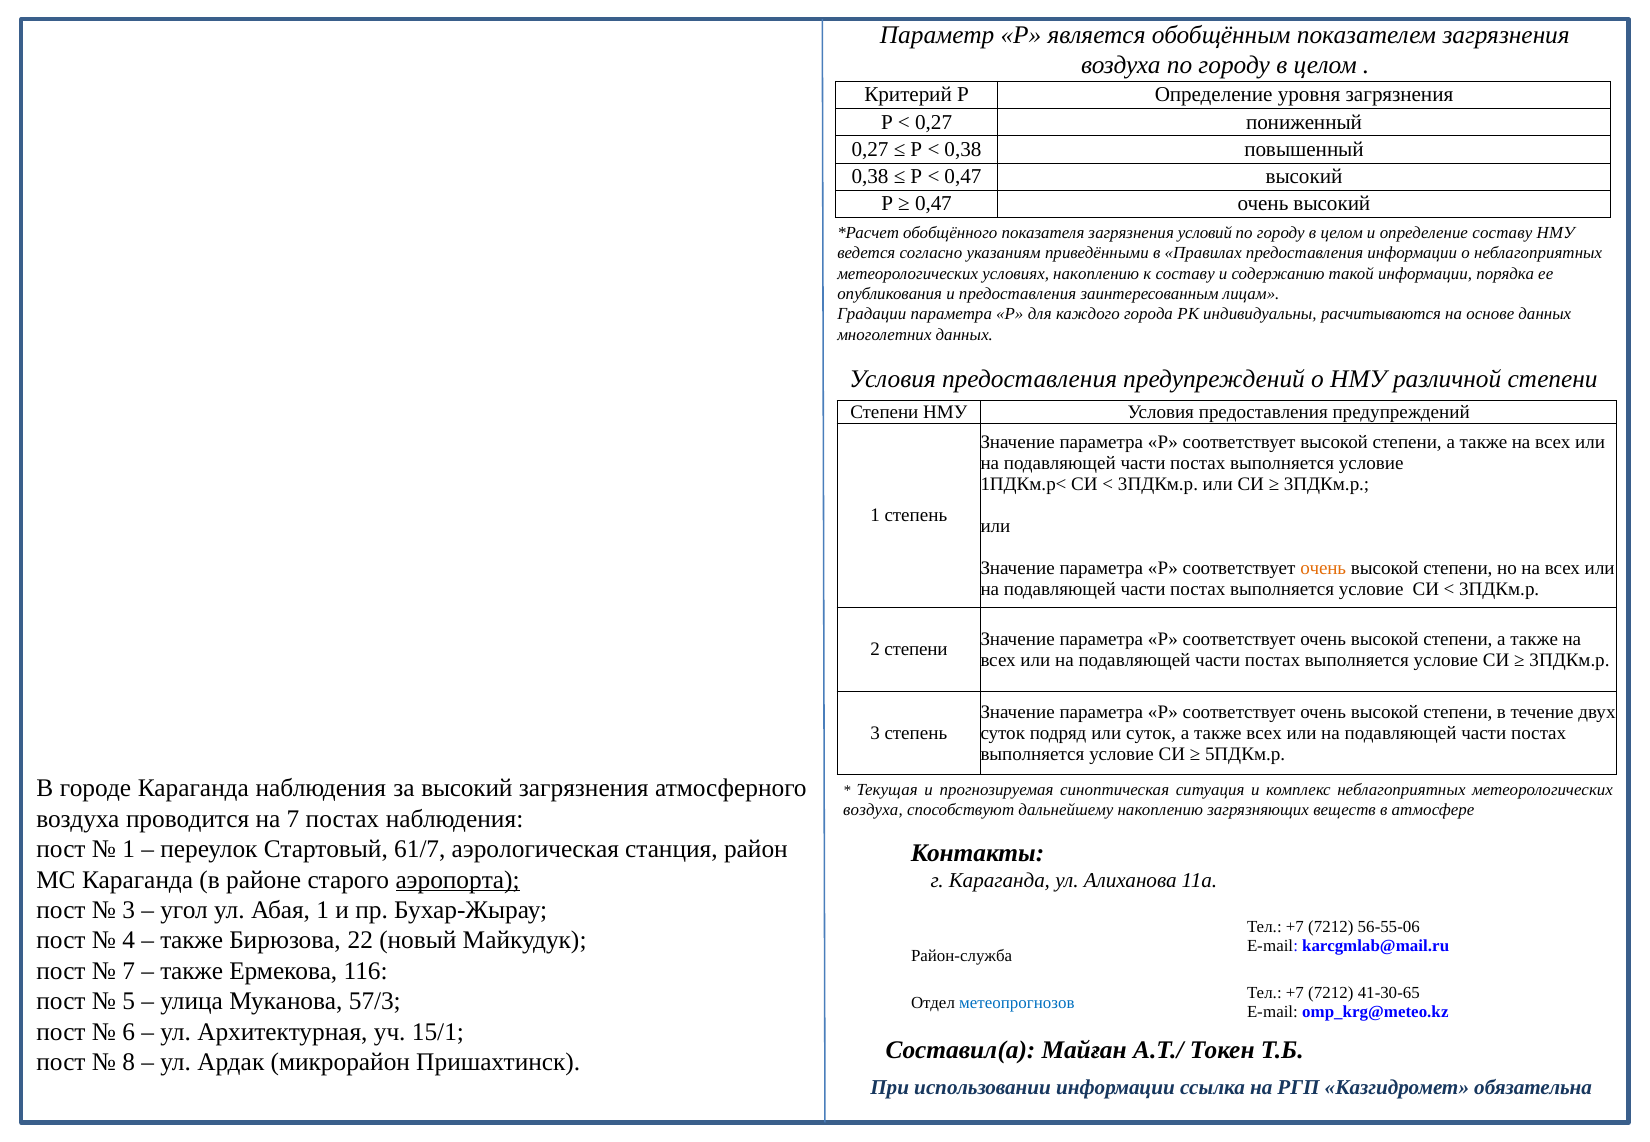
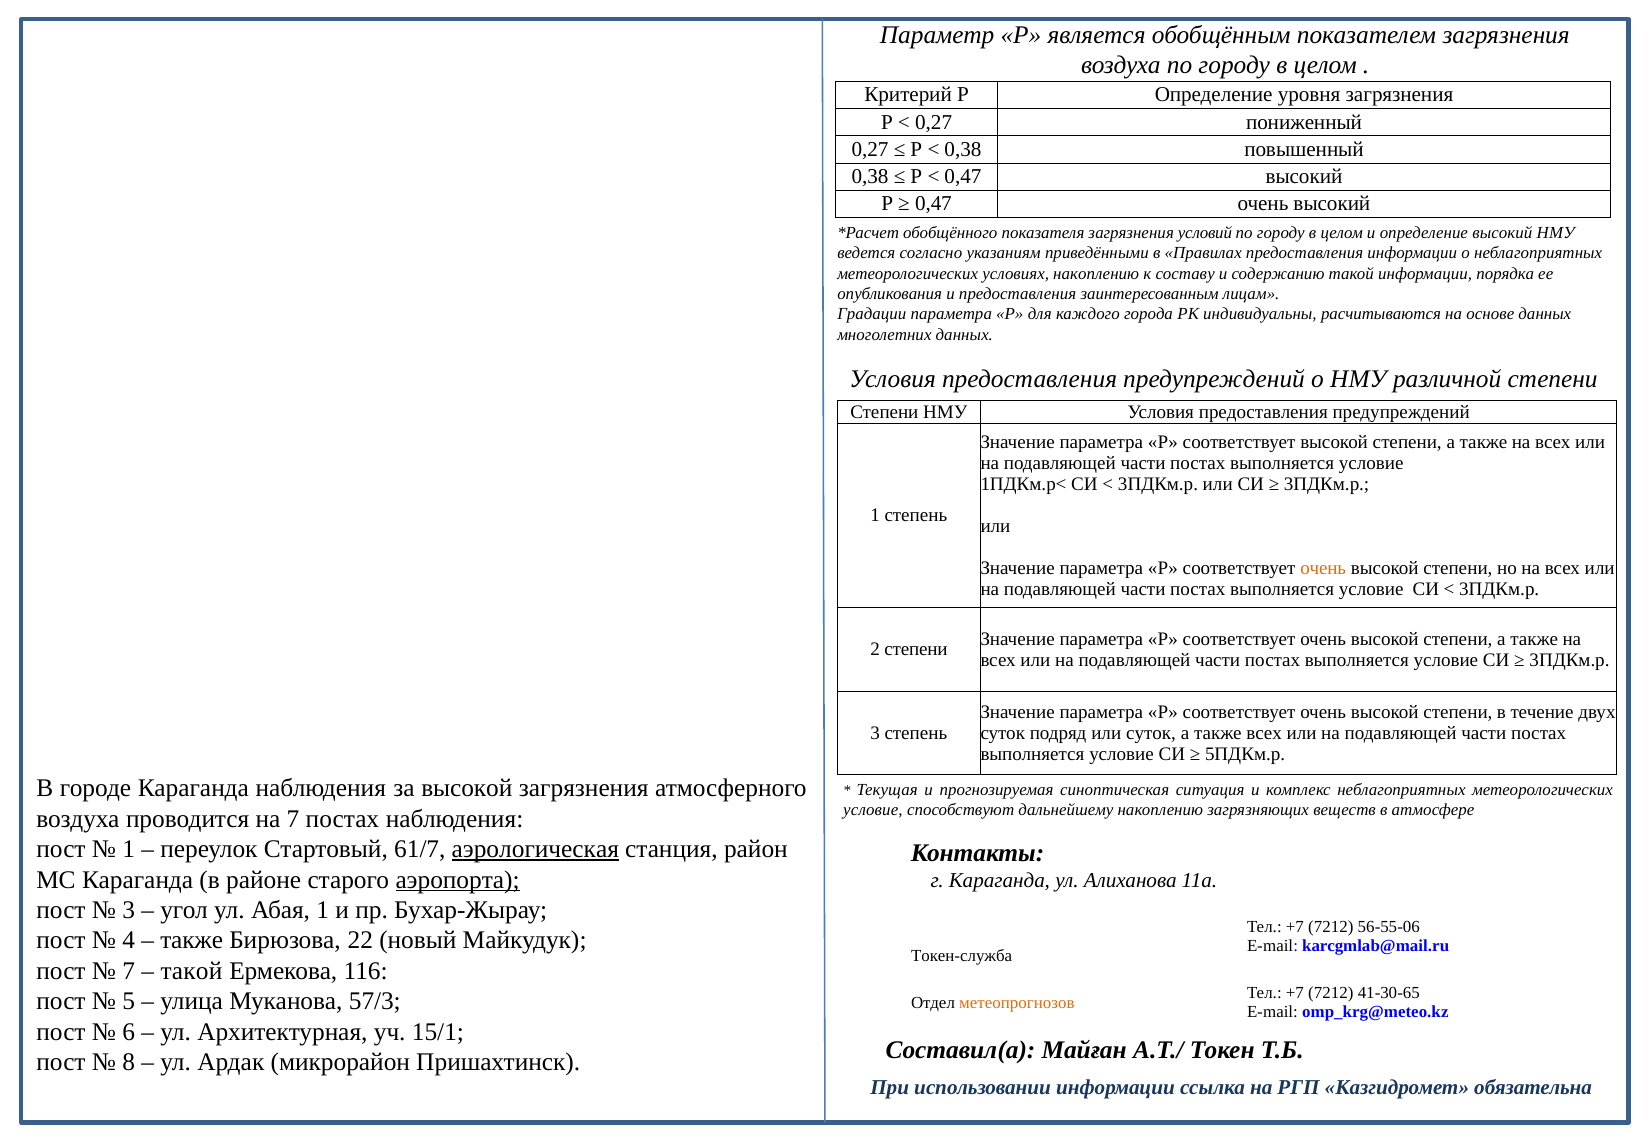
определение составу: составу -> высокий
за высокий: высокий -> высокой
воздуха at (873, 810): воздуха -> условие
аэрологическая underline: none -> present
Район-служба: Район-служба -> Токен-служба
также at (192, 971): также -> такой
метеопрогнозов colour: blue -> orange
